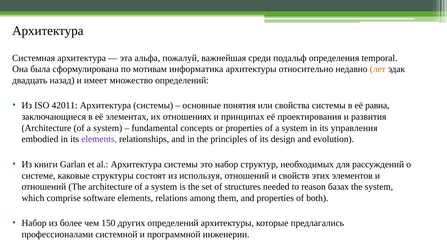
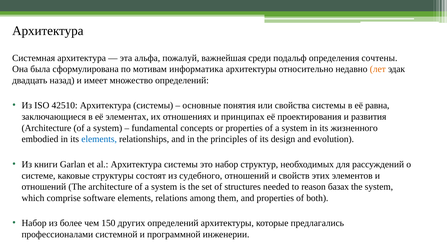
temporal: temporal -> сочтены
42011: 42011 -> 42510
управления: управления -> жизненного
elements at (99, 139) colour: purple -> blue
используя: используя -> судебного
